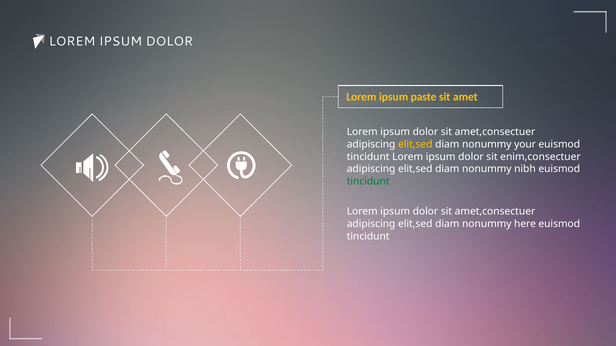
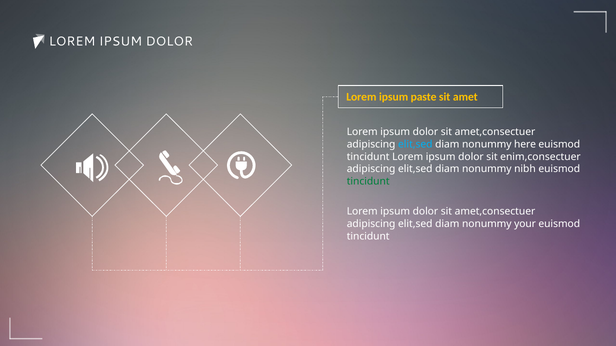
elit,sed at (415, 145) colour: yellow -> light blue
your: your -> here
here: here -> your
